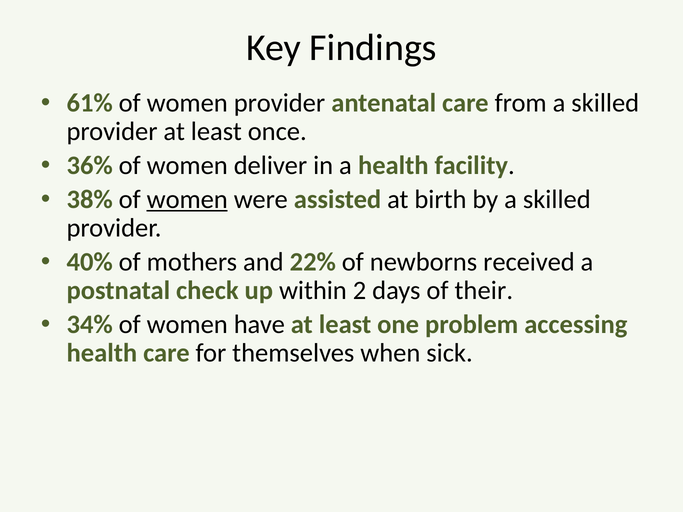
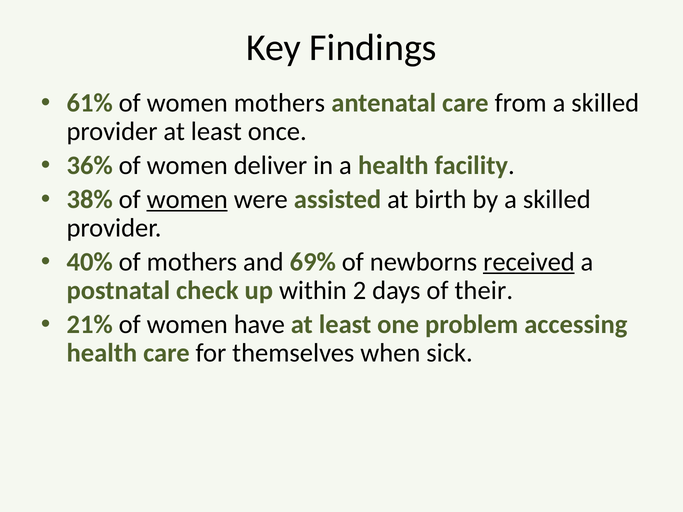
women provider: provider -> mothers
22%: 22% -> 69%
received underline: none -> present
34%: 34% -> 21%
